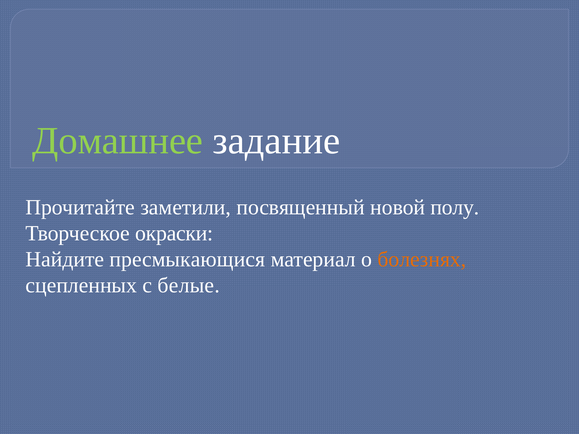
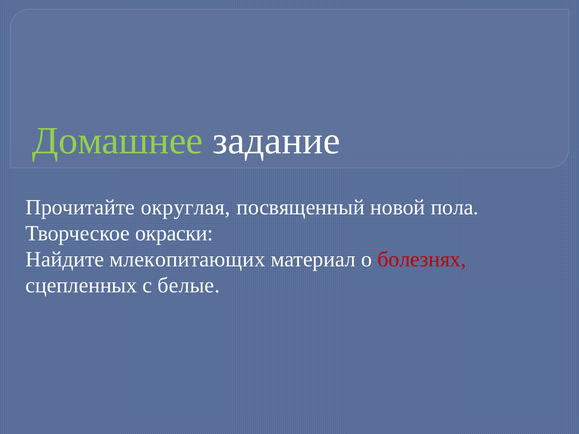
заметили: заметили -> округлая
полу: полу -> пола
пресмыкающися: пресмыкающися -> млекопитающих
болезнях colour: orange -> red
